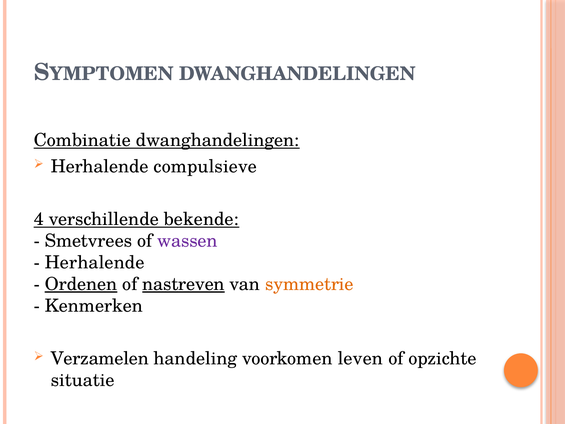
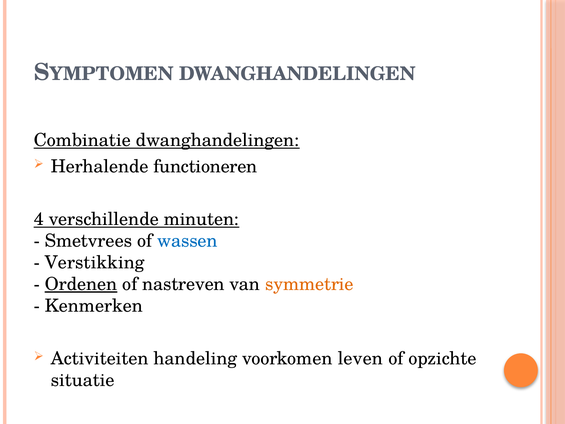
compulsieve: compulsieve -> functioneren
bekende: bekende -> minuten
wassen colour: purple -> blue
Herhalende at (95, 262): Herhalende -> Verstikking
nastreven underline: present -> none
Verzamelen: Verzamelen -> Activiteiten
